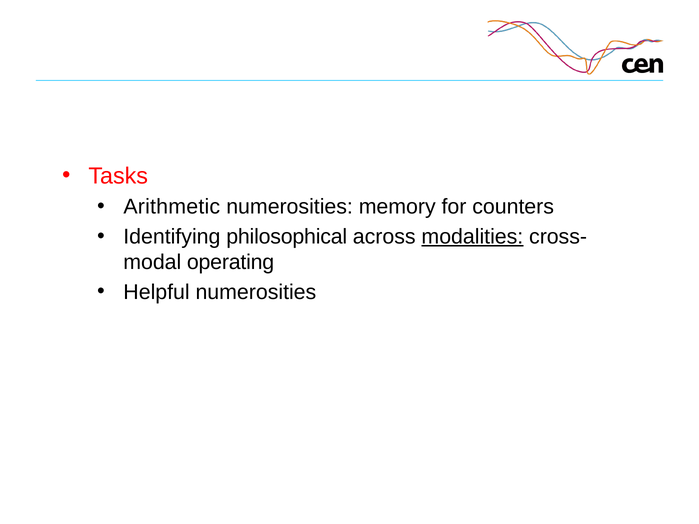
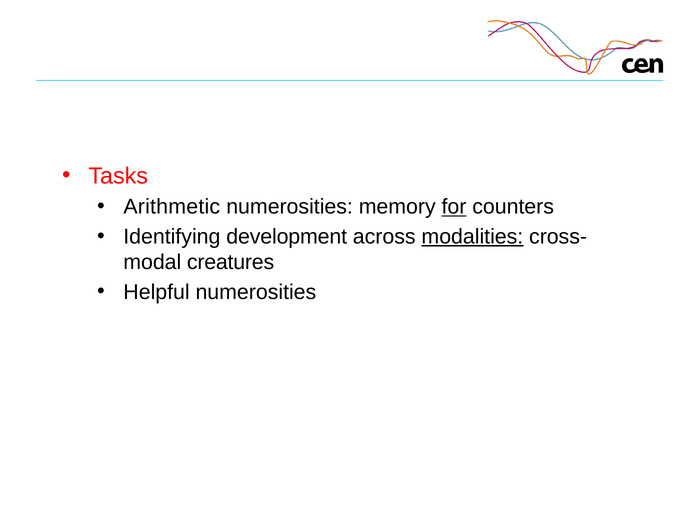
for underline: none -> present
philosophical: philosophical -> development
operating: operating -> creatures
